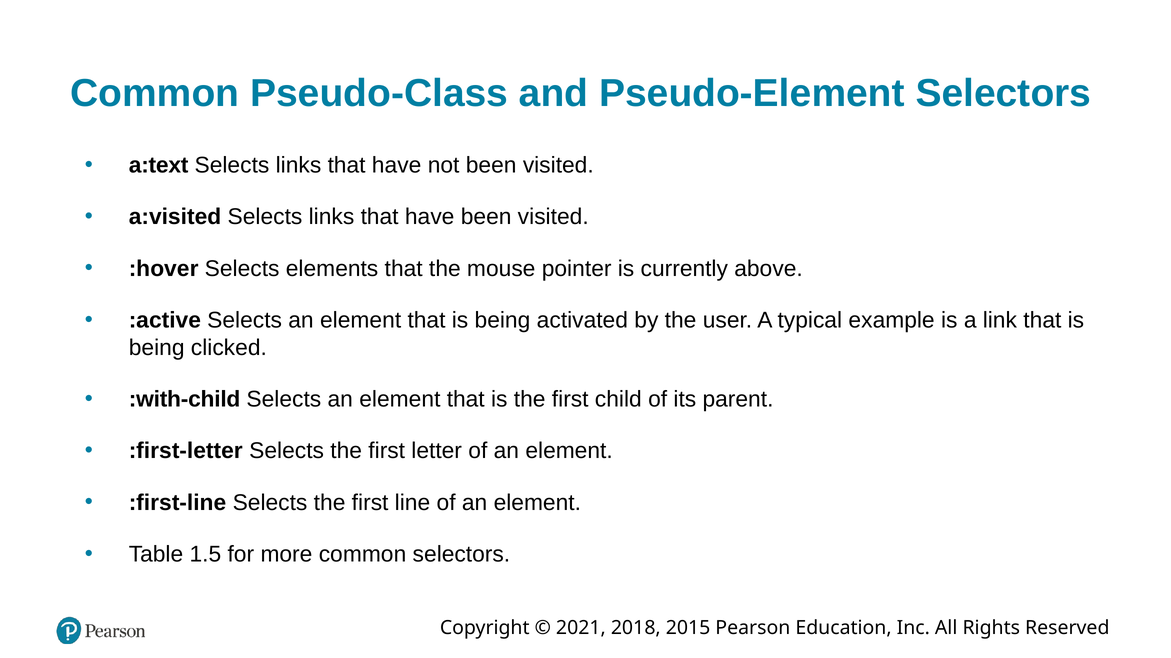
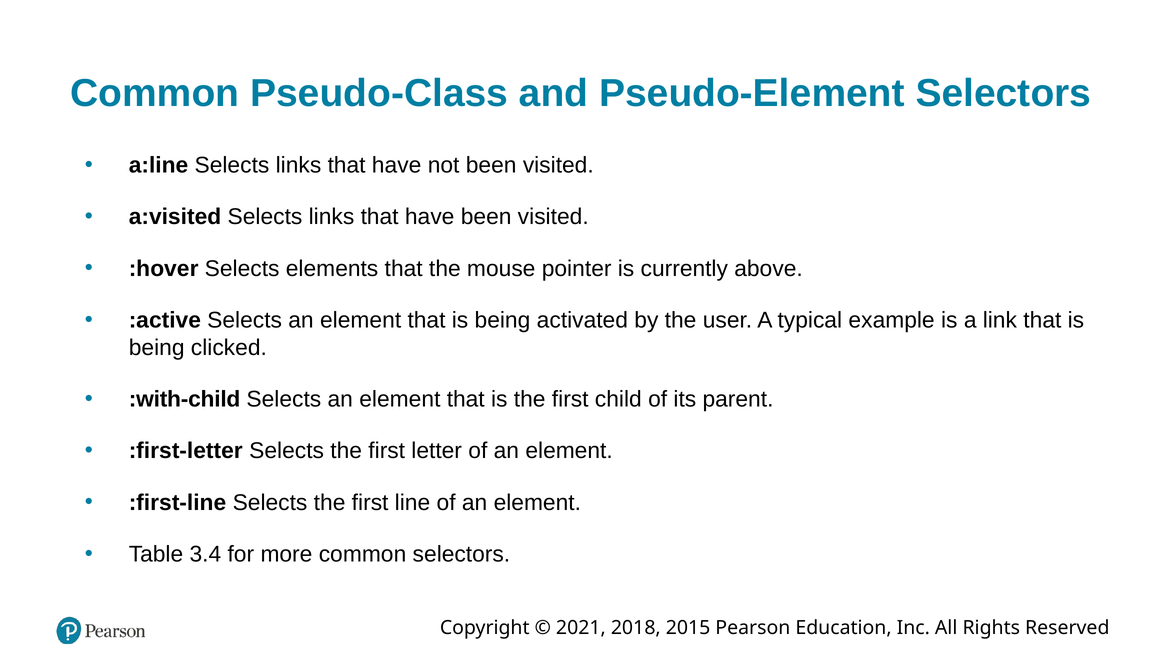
a:text: a:text -> a:line
1.5: 1.5 -> 3.4
